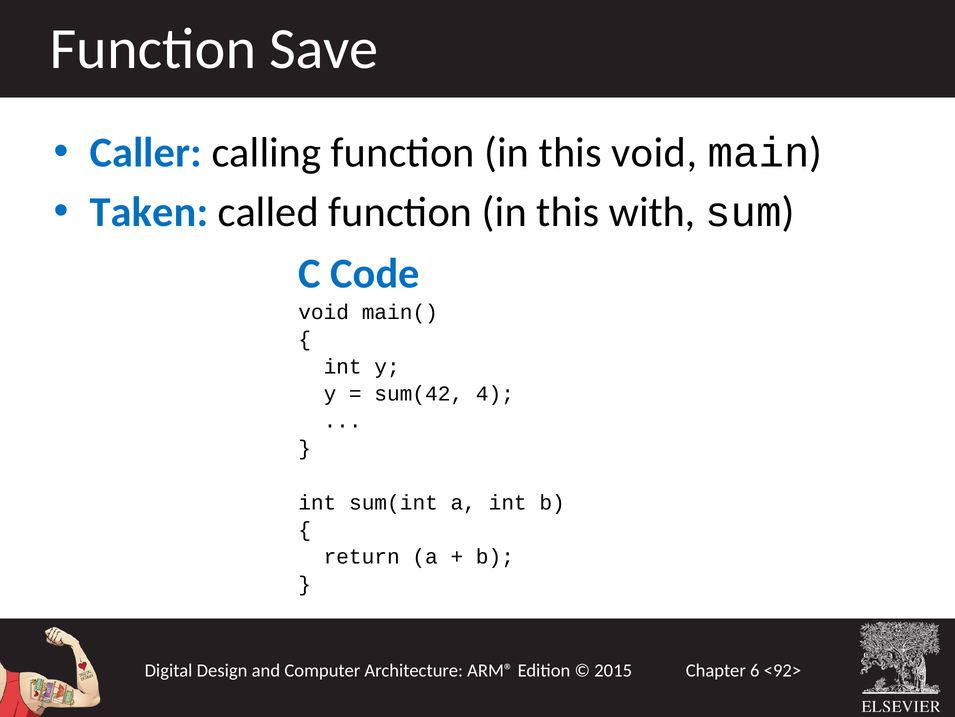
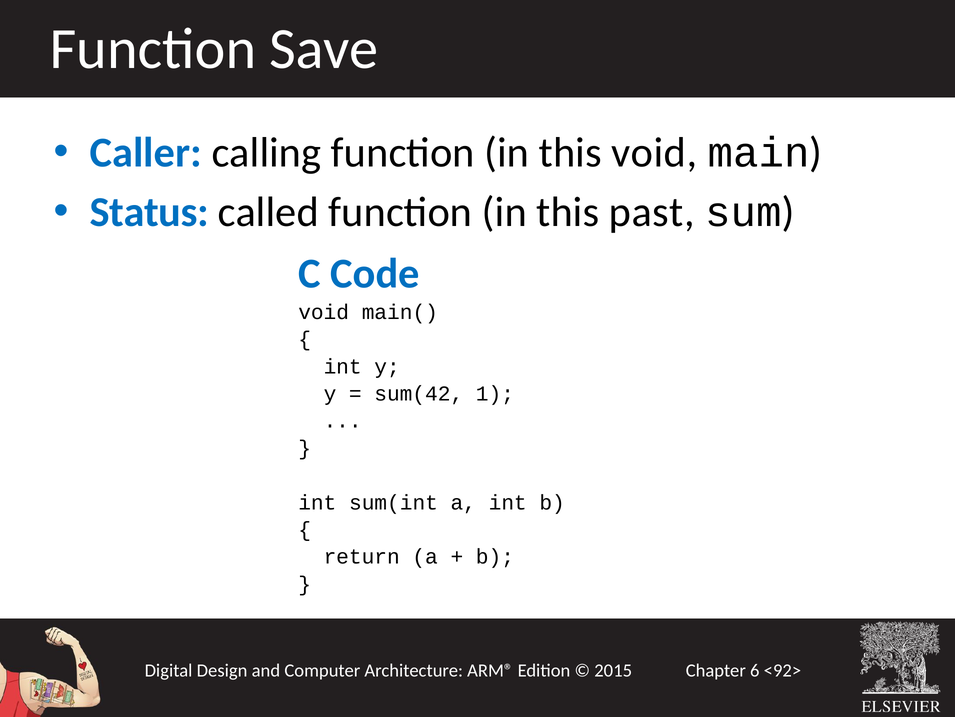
Taken: Taken -> Status
with: with -> past
4: 4 -> 1
